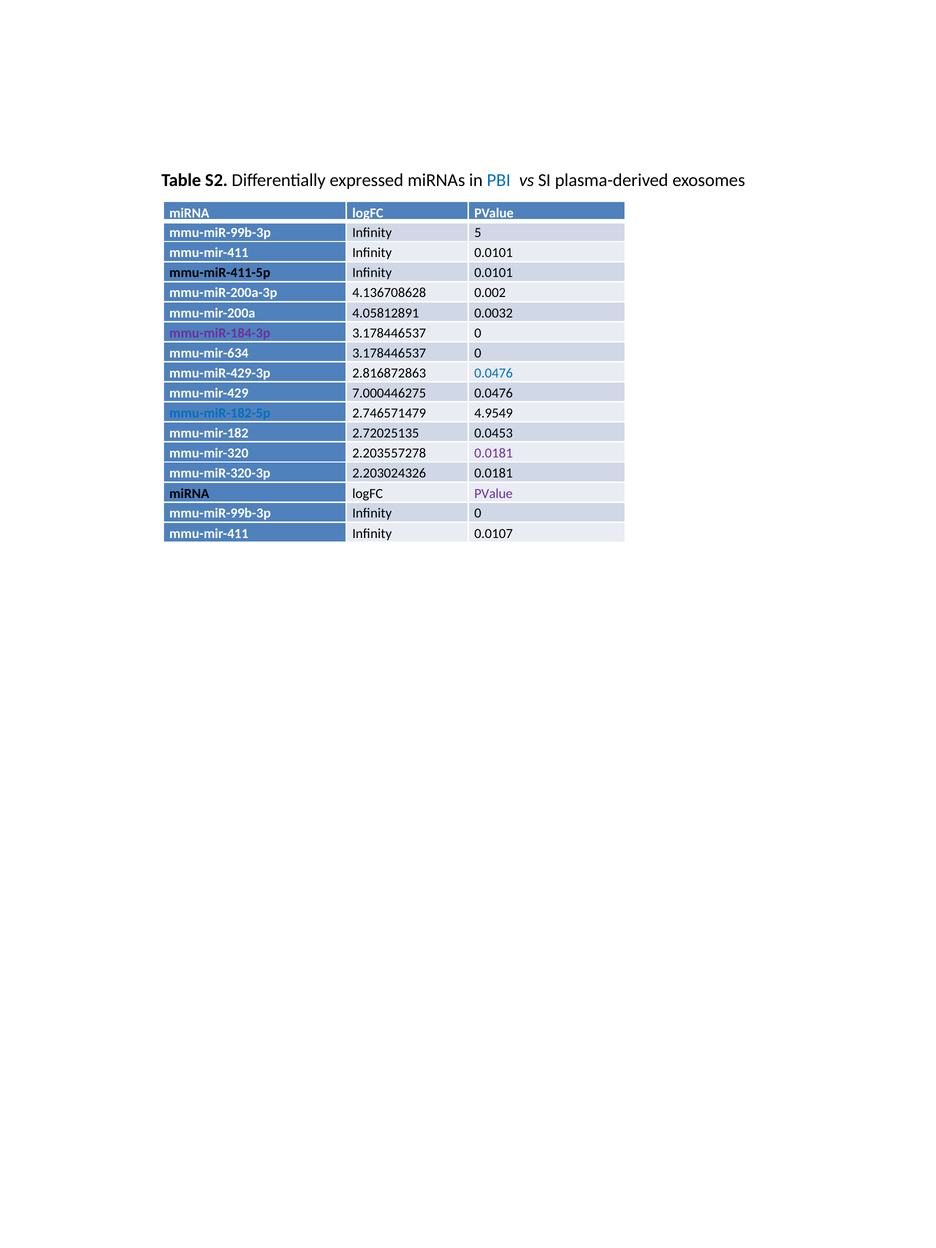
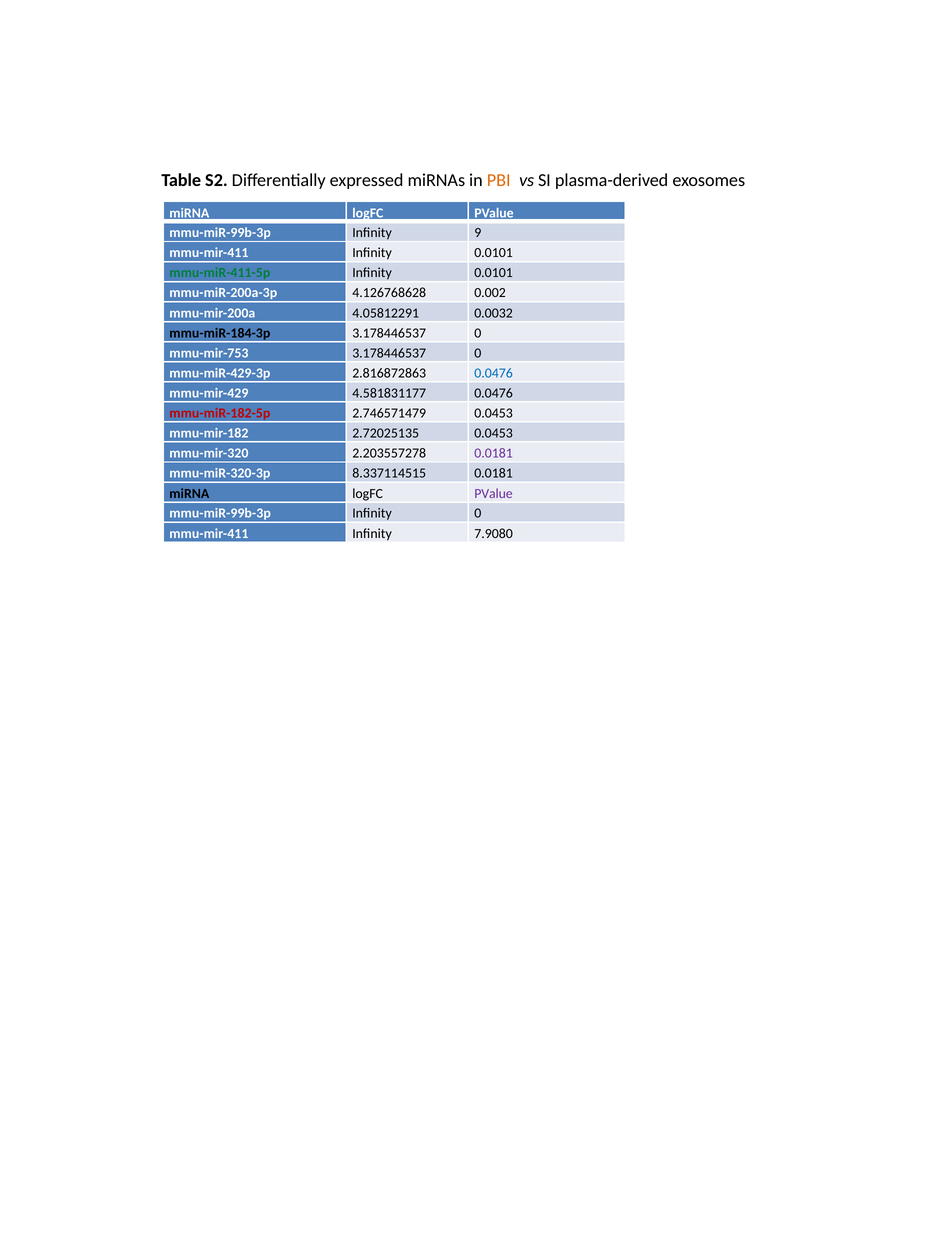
PBI colour: blue -> orange
5: 5 -> 9
mmu-miR-411-5p colour: black -> green
4.136708628: 4.136708628 -> 4.126768628
4.05812891: 4.05812891 -> 4.05812291
mmu-miR-184-3p colour: purple -> black
mmu-mir-634: mmu-mir-634 -> mmu-mir-753
7.000446275: 7.000446275 -> 4.581831177
mmu-miR-182-5p colour: blue -> red
2.746571479 4.9549: 4.9549 -> 0.0453
2.203024326: 2.203024326 -> 8.337114515
0.0107: 0.0107 -> 7.9080
